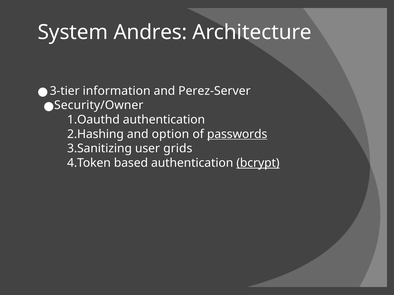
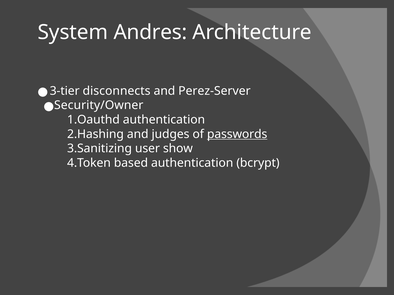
information: information -> disconnects
option: option -> judges
grids: grids -> show
bcrypt underline: present -> none
